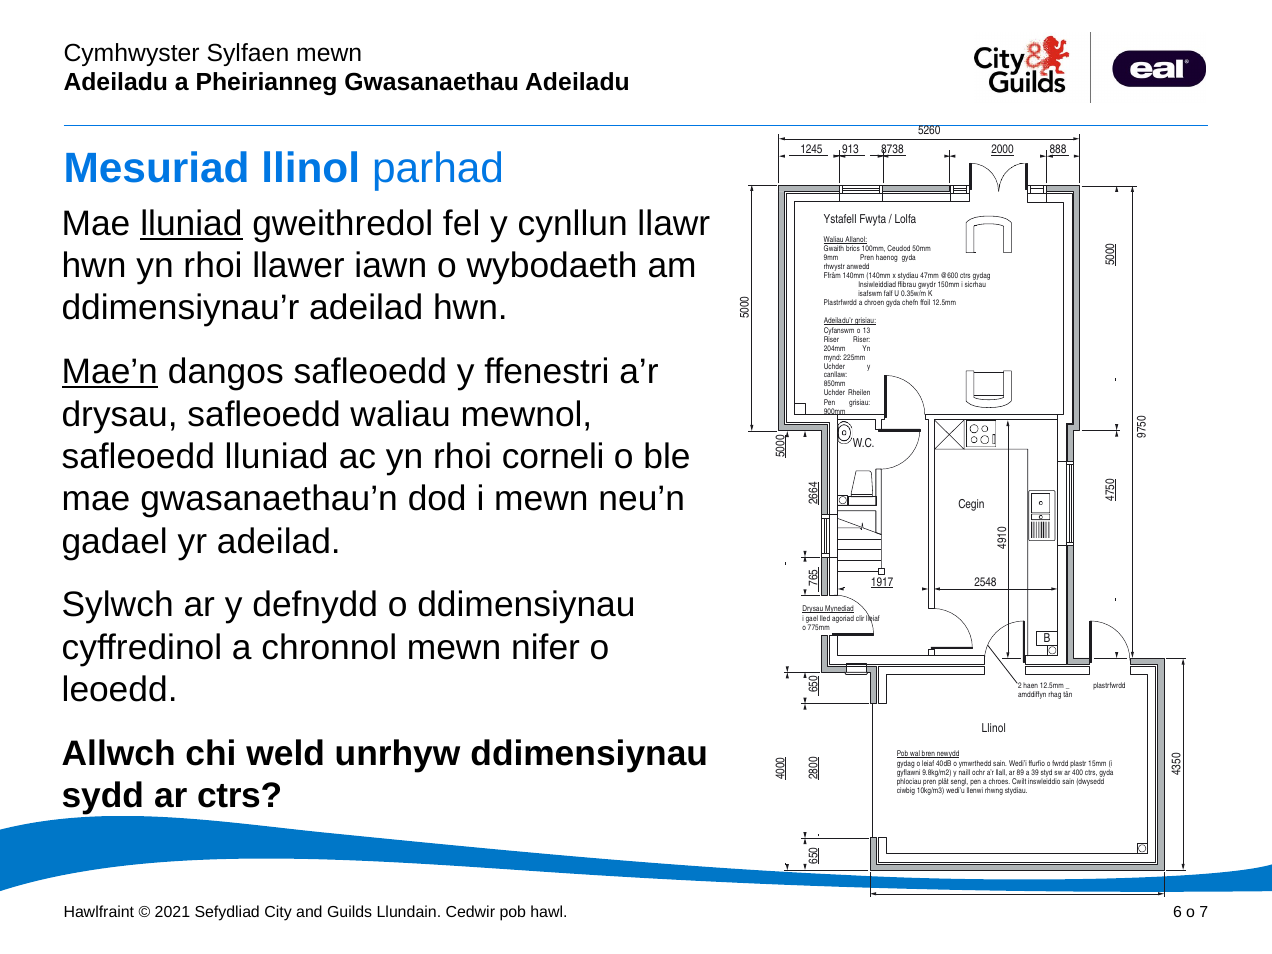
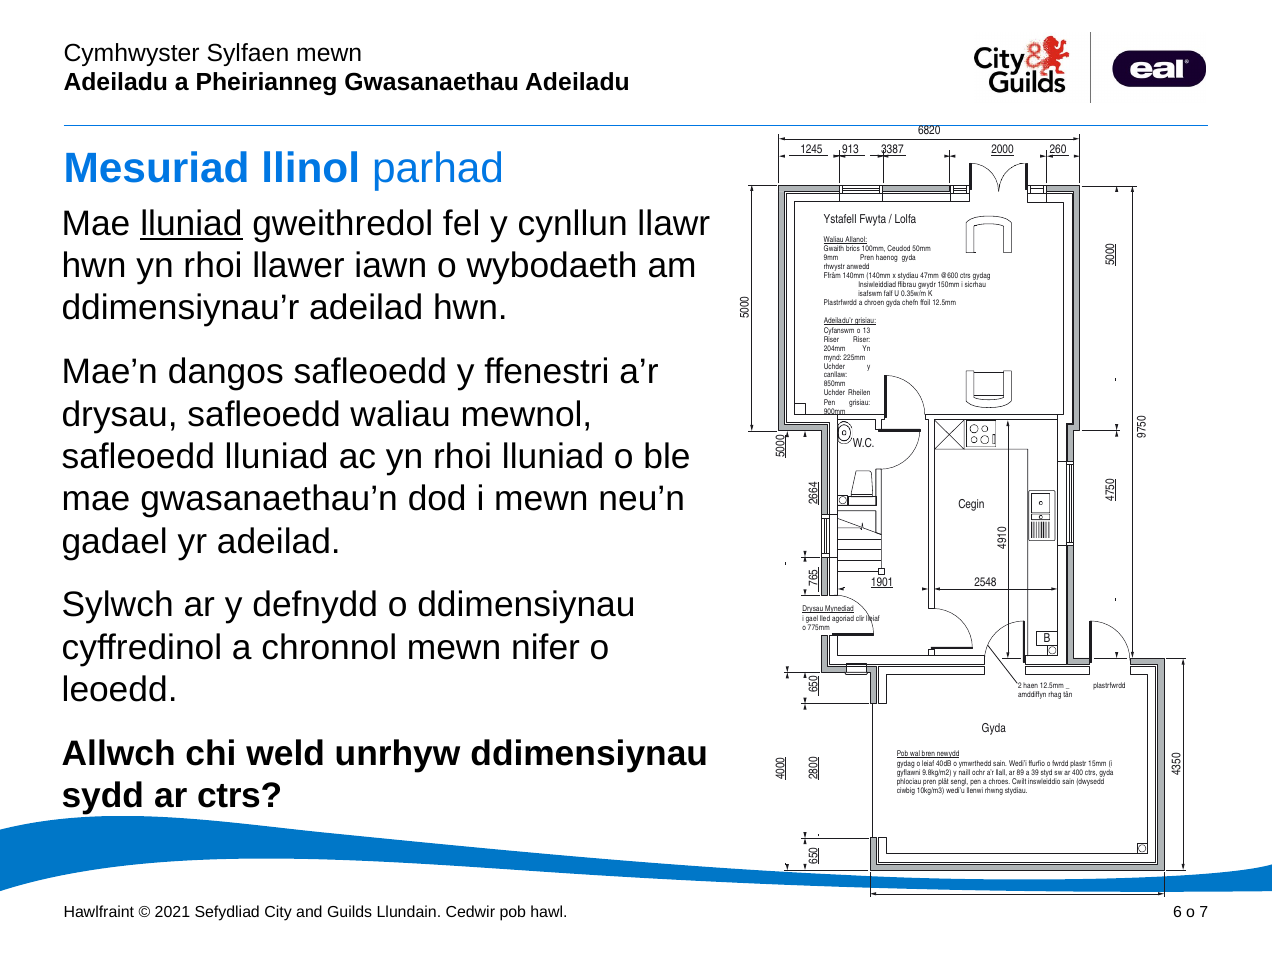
5260: 5260 -> 6820
8738: 8738 -> 3387
888: 888 -> 260
Mae’n underline: present -> none
rhoi corneli: corneli -> lluniad
1917: 1917 -> 1901
Llinol at (994, 728): Llinol -> Gyda
